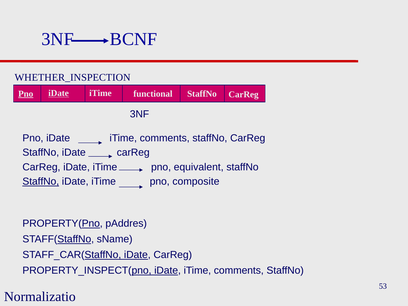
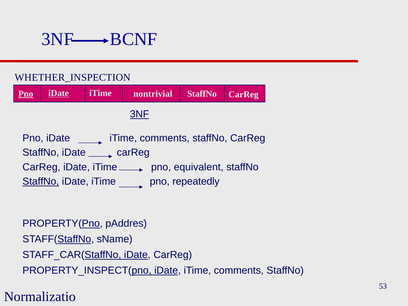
functional: functional -> nontrivial
3NF at (139, 114) underline: none -> present
composite: composite -> repeatedly
